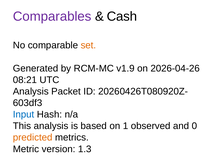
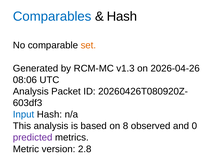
Comparables colour: purple -> blue
Cash at (122, 16): Cash -> Hash
v1.9: v1.9 -> v1.3
08:21: 08:21 -> 08:06
1: 1 -> 8
predicted colour: orange -> purple
1.3: 1.3 -> 2.8
